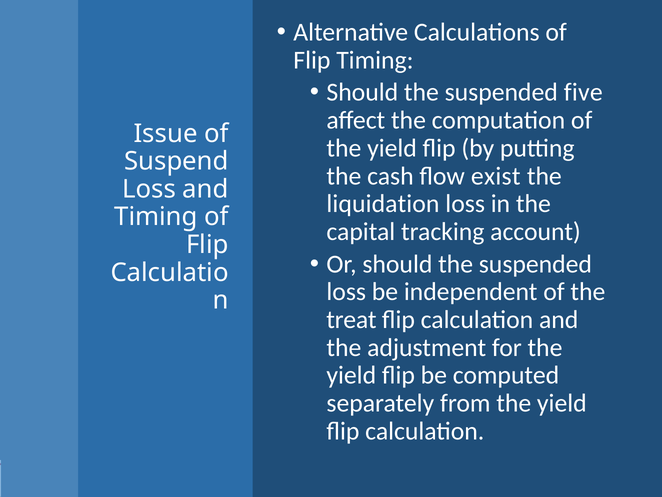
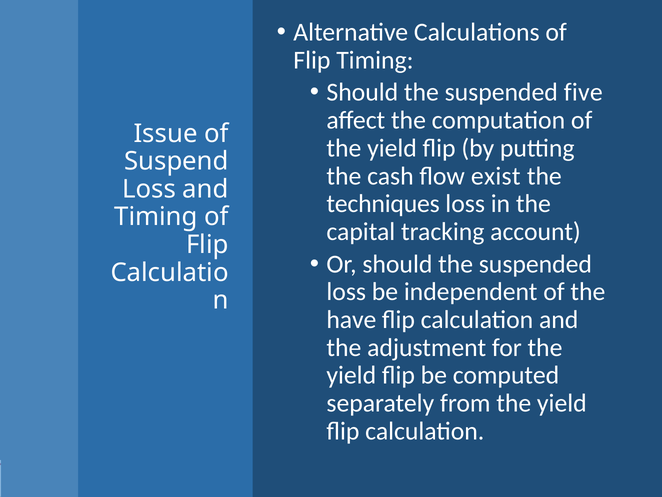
liquidation: liquidation -> techniques
treat: treat -> have
